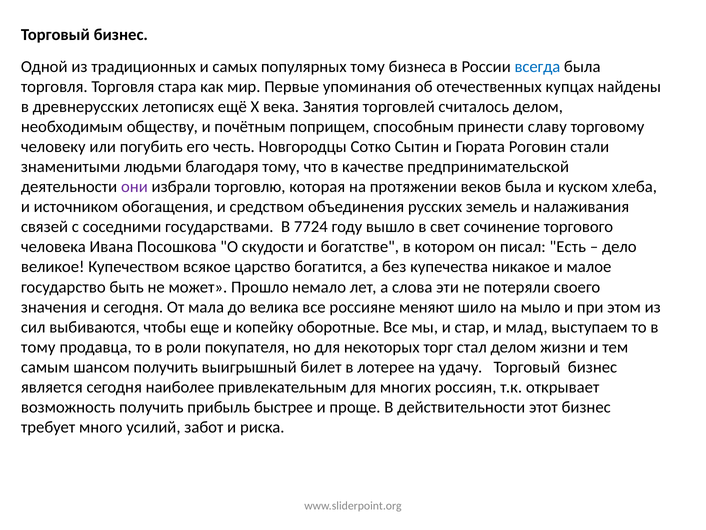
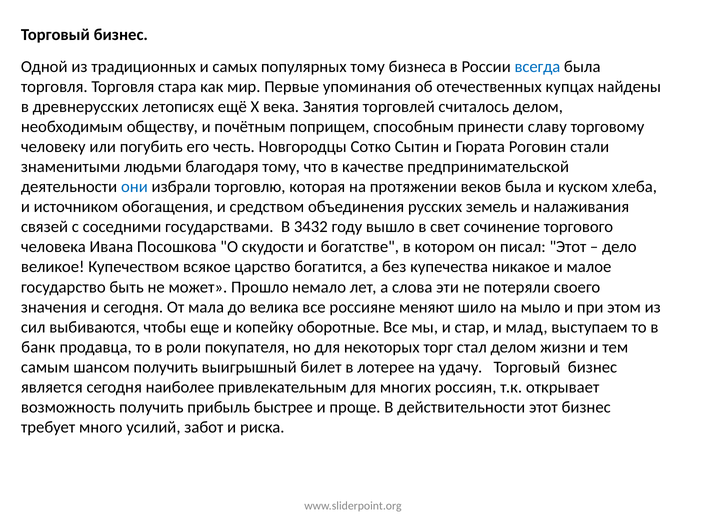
они colour: purple -> blue
7724: 7724 -> 3432
писал Есть: Есть -> Этот
тому at (38, 347): тому -> банк
